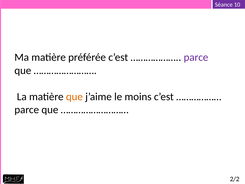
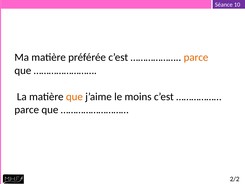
parce at (196, 57) colour: purple -> orange
